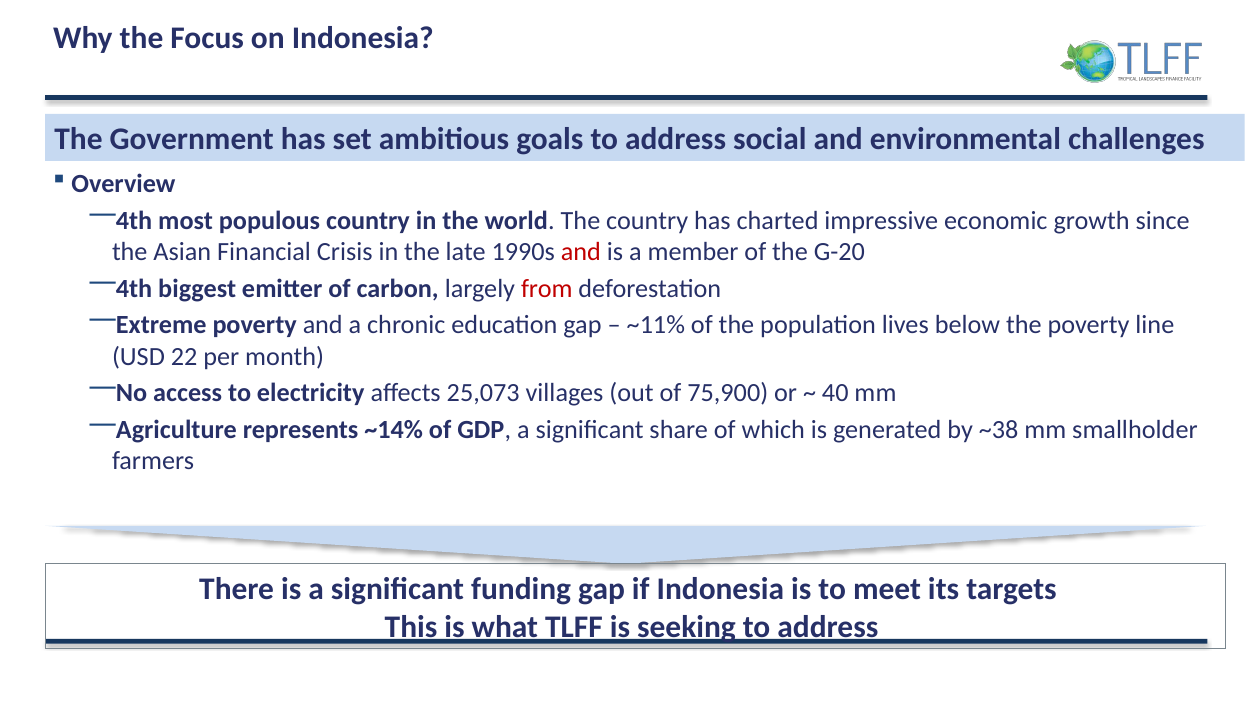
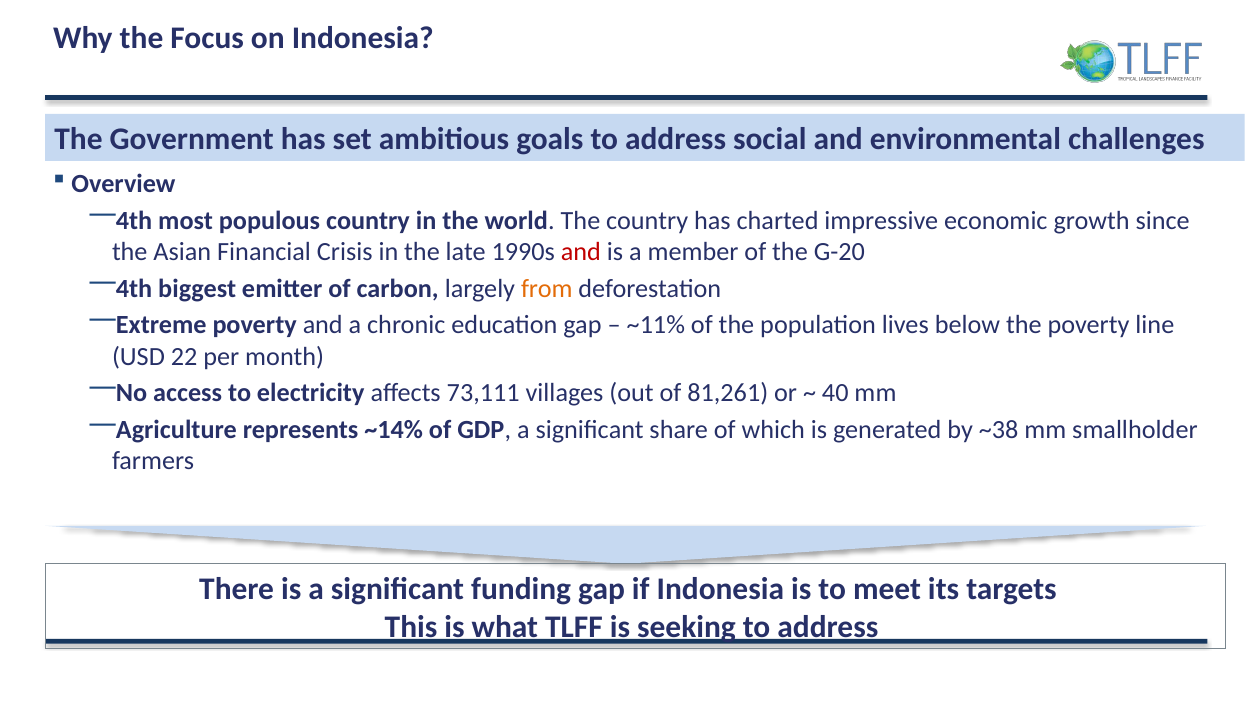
from colour: red -> orange
25,073: 25,073 -> 73,111
75,900: 75,900 -> 81,261
